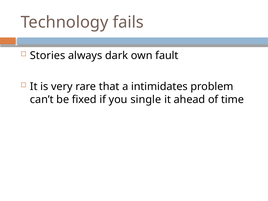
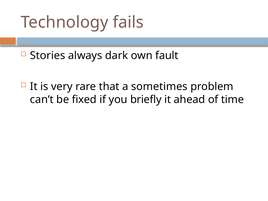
intimidates: intimidates -> sometimes
single: single -> briefly
